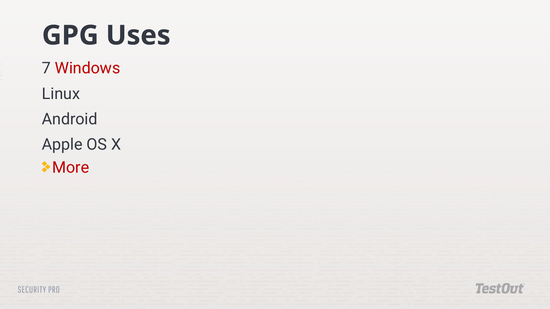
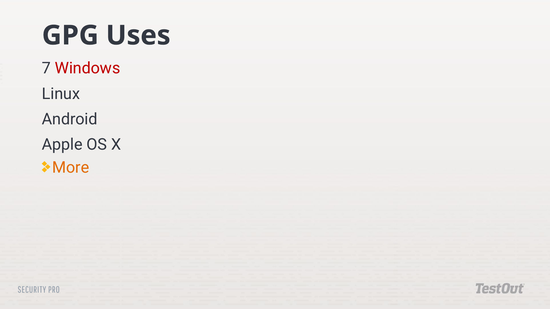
More colour: red -> orange
